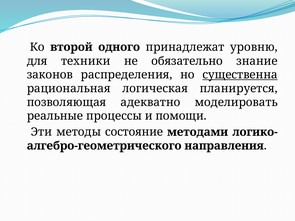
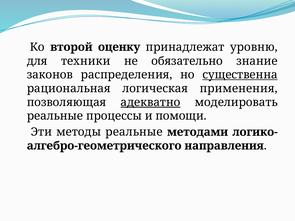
одного: одного -> оценку
планируется: планируется -> применения
адекватно underline: none -> present
методы состояние: состояние -> реальные
